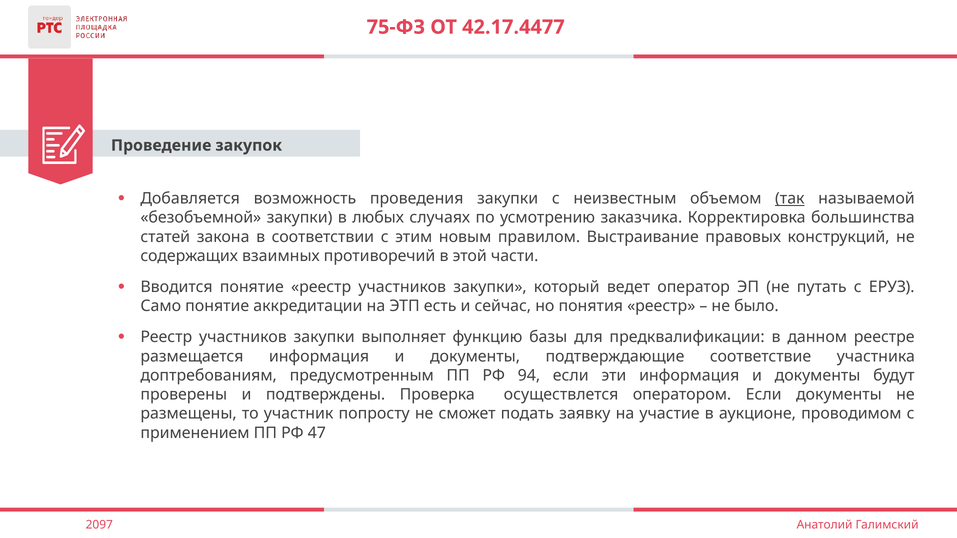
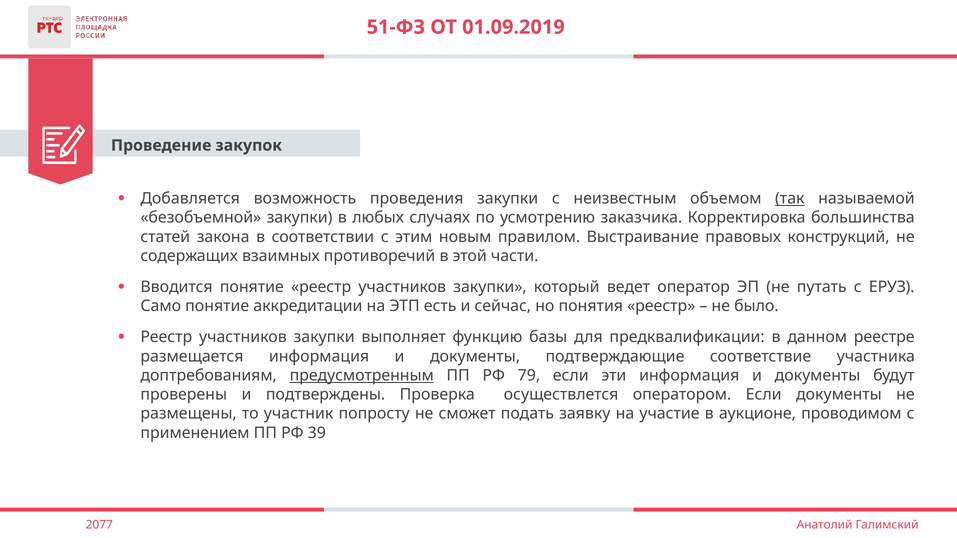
75-ФЗ: 75-ФЗ -> 51-ФЗ
42.17.4477: 42.17.4477 -> 01.09.2019
предусмотренным underline: none -> present
94: 94 -> 79
47: 47 -> 39
2097: 2097 -> 2077
